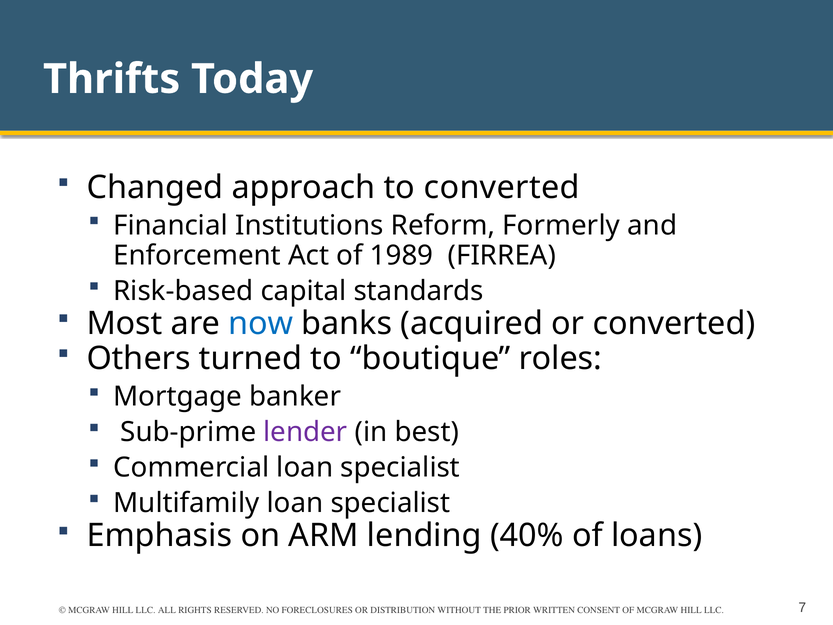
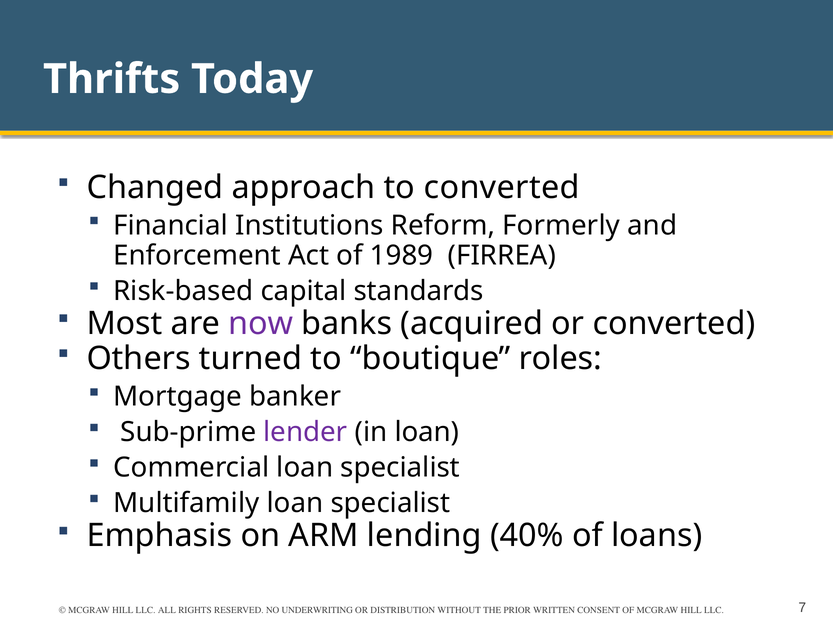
now colour: blue -> purple
in best: best -> loan
FORECLOSURES: FORECLOSURES -> UNDERWRITING
